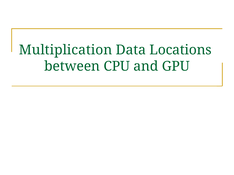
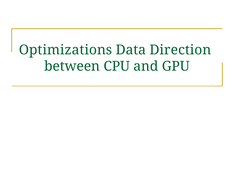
Multiplication: Multiplication -> Optimizations
Locations: Locations -> Direction
